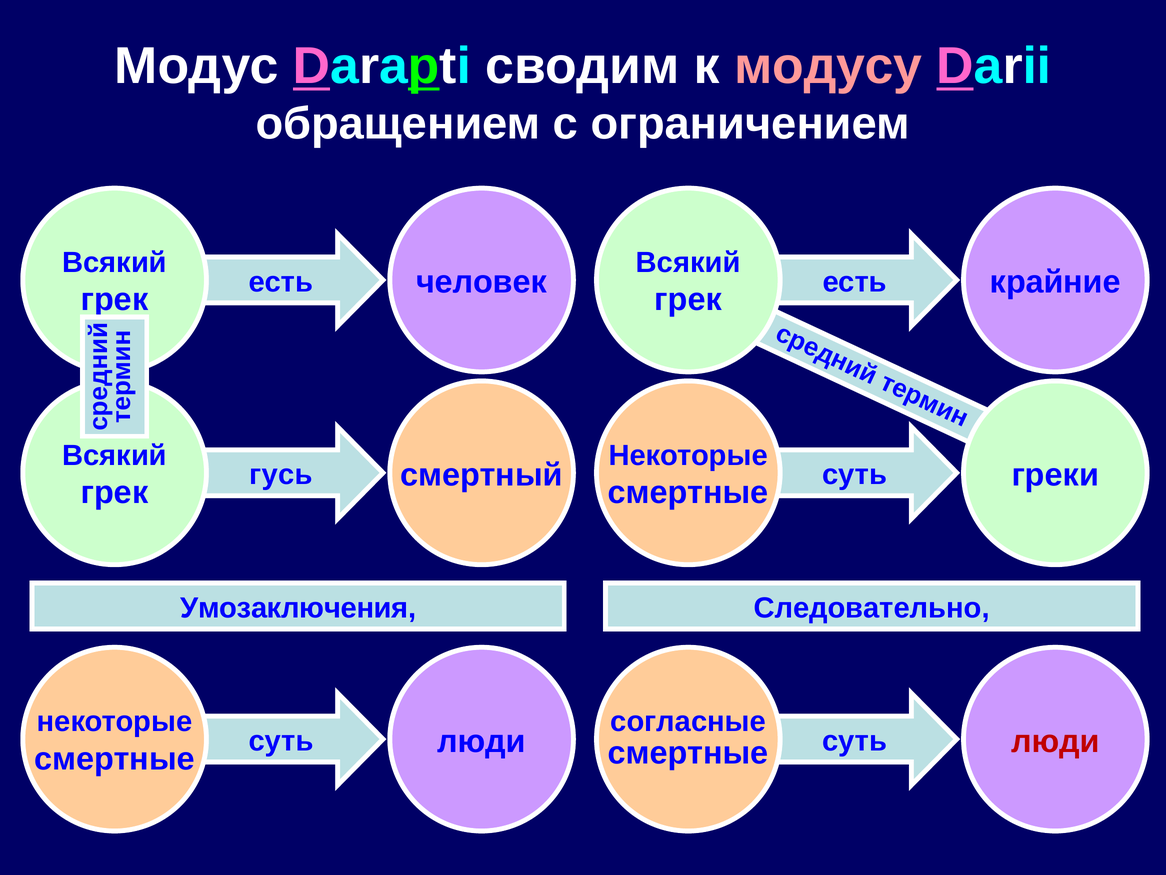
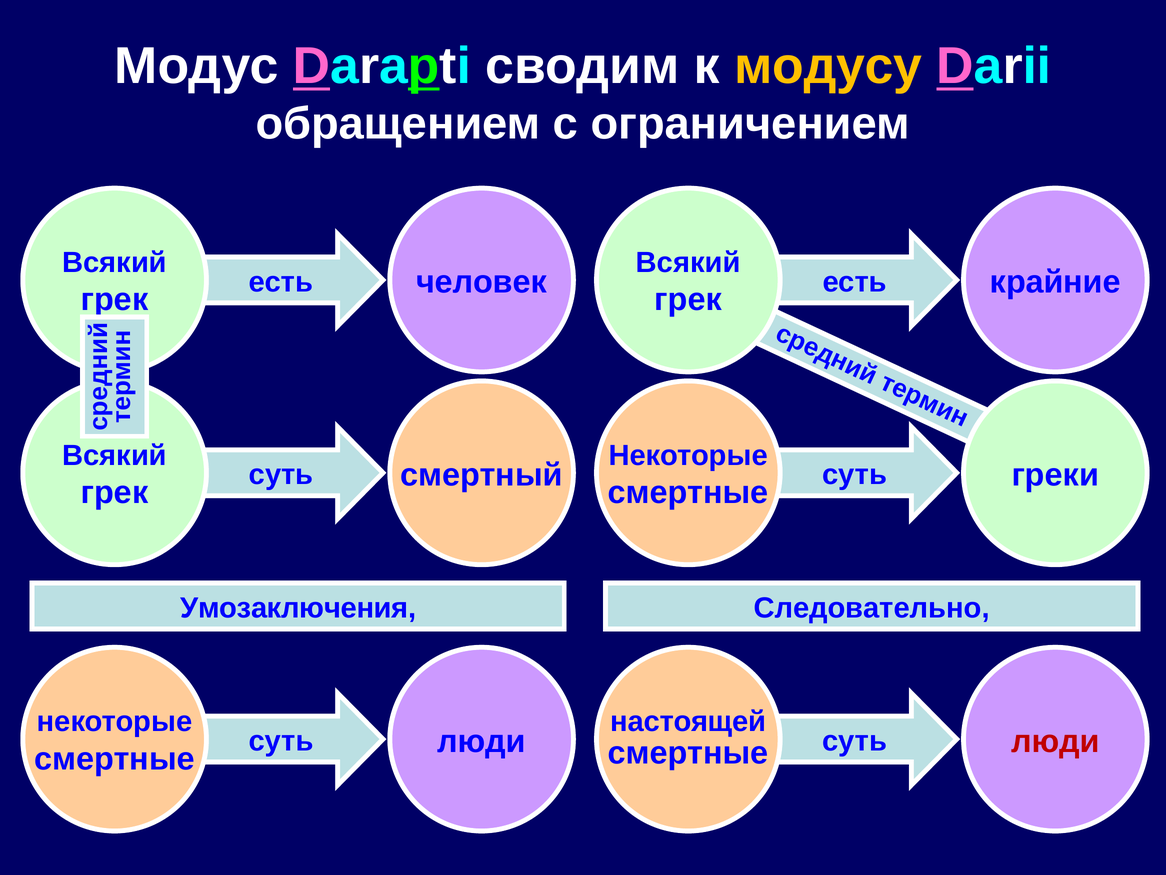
модусу colour: pink -> yellow
гусь at (281, 475): гусь -> суть
согласные: согласные -> настоящей
